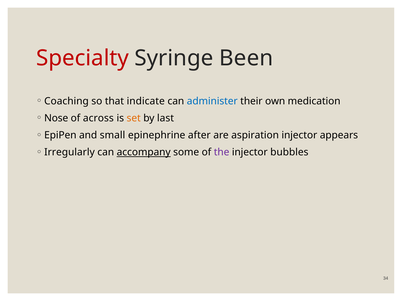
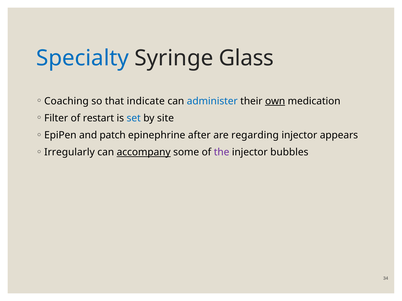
Specialty colour: red -> blue
Been: Been -> Glass
own underline: none -> present
Nose: Nose -> Filter
across: across -> restart
set colour: orange -> blue
last: last -> site
small: small -> patch
aspiration: aspiration -> regarding
